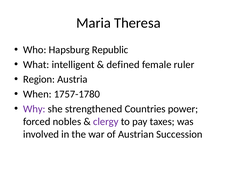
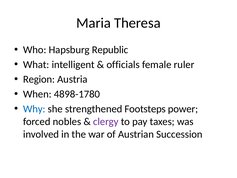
defined: defined -> officials
1757-1780: 1757-1780 -> 4898-1780
Why colour: purple -> blue
Countries: Countries -> Footsteps
